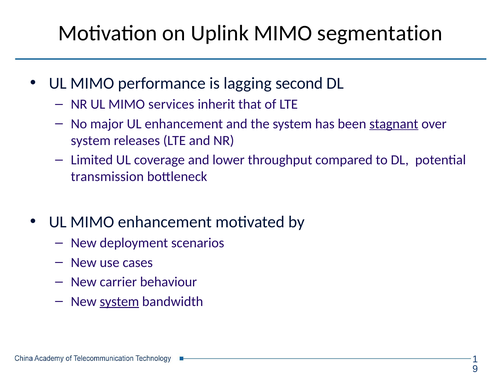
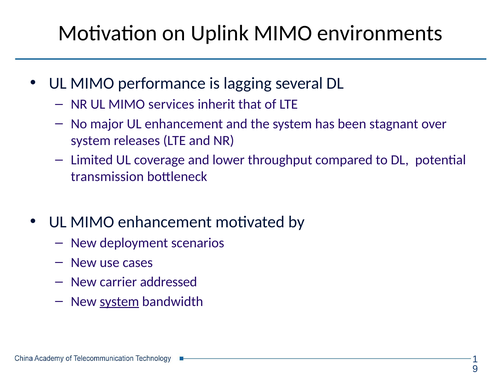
segmentation: segmentation -> environments
second: second -> several
stagnant underline: present -> none
behaviour: behaviour -> addressed
